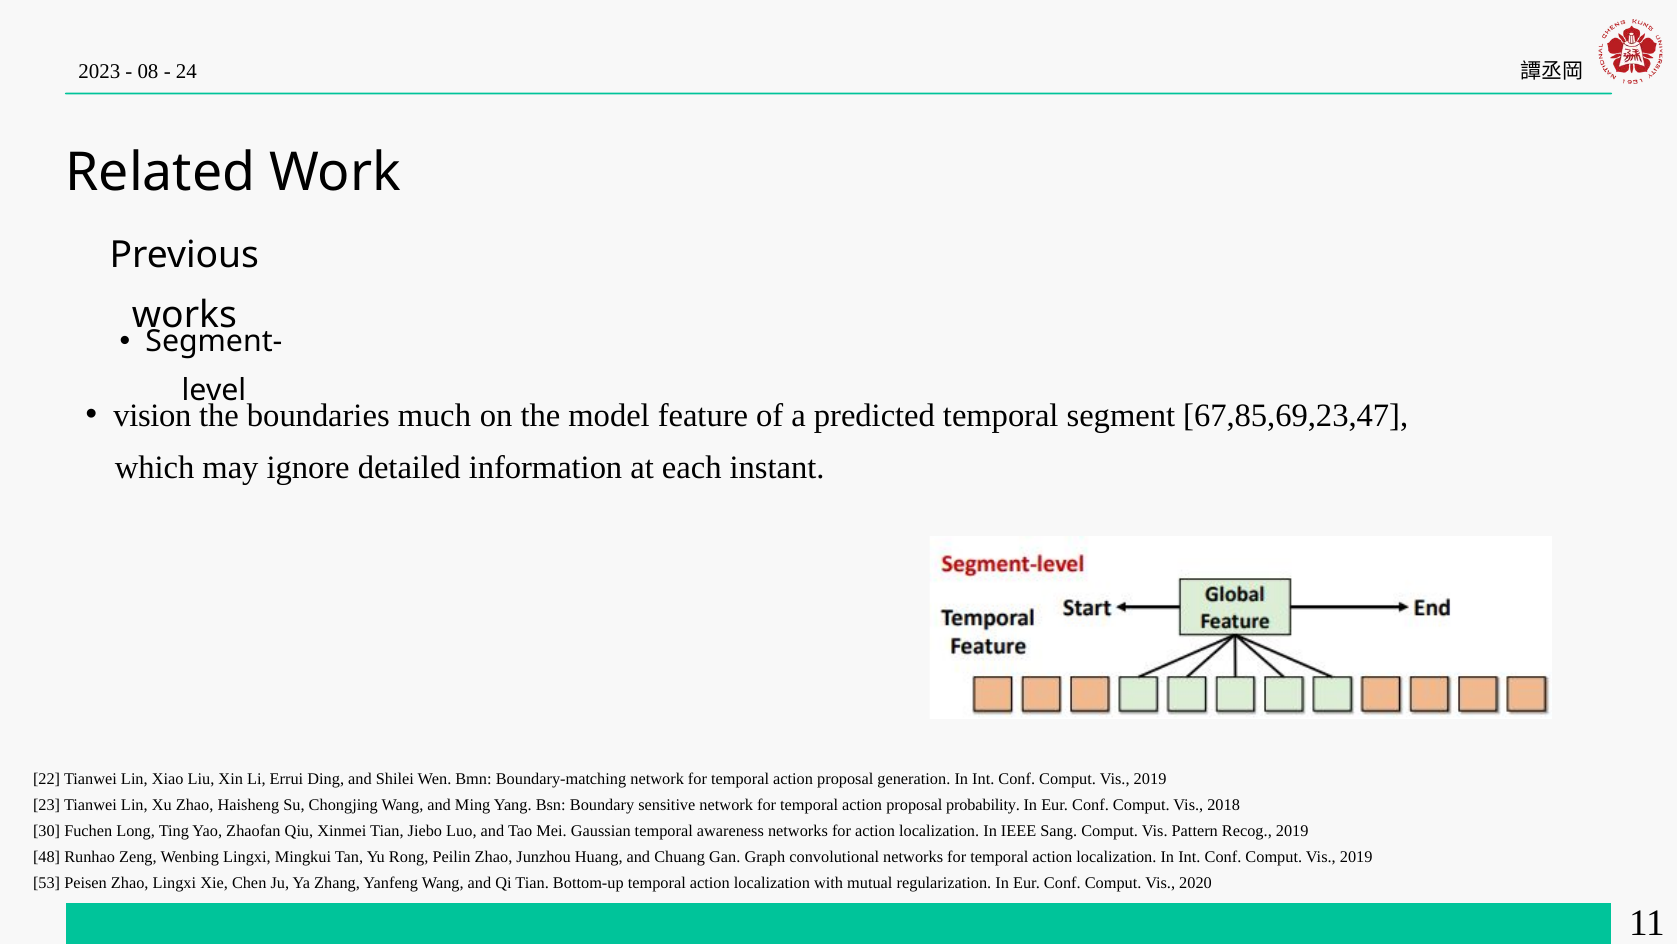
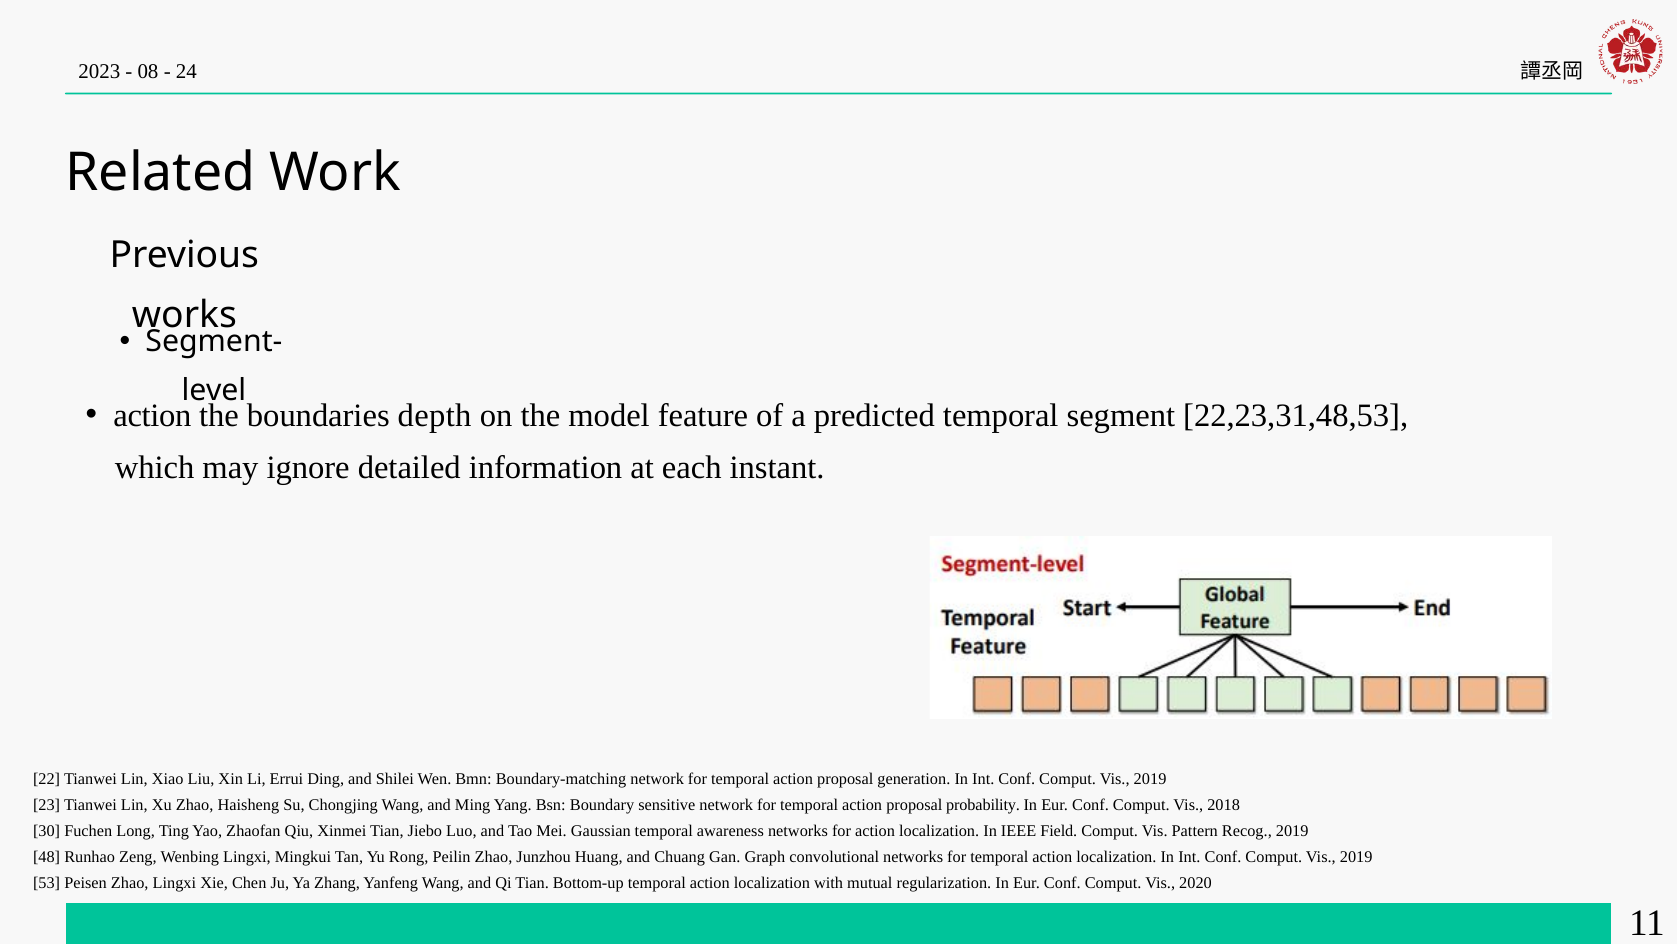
vision at (152, 416): vision -> action
much: much -> depth
67,85,69,23,47: 67,85,69,23,47 -> 22,23,31,48,53
Sang: Sang -> Field
